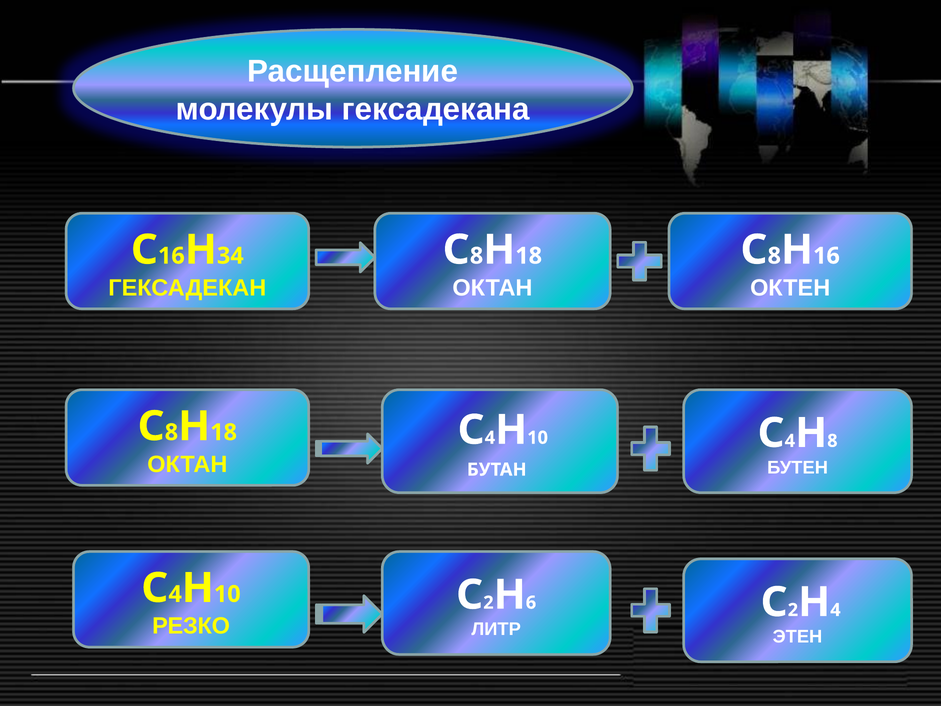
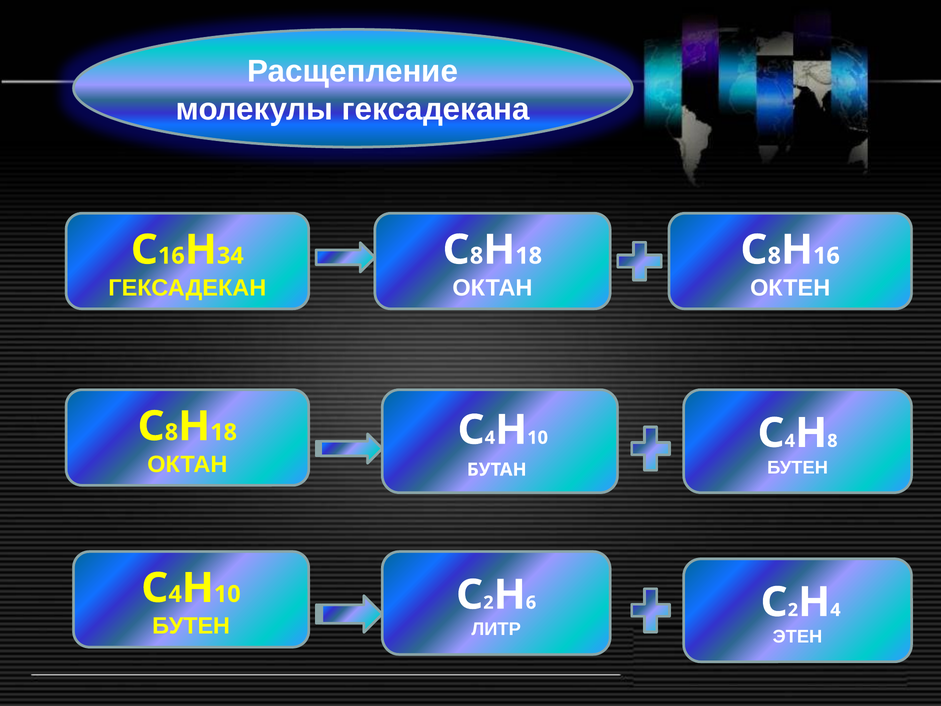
РЕЗКО at (191, 626): РЕЗКО -> БУТЕН
